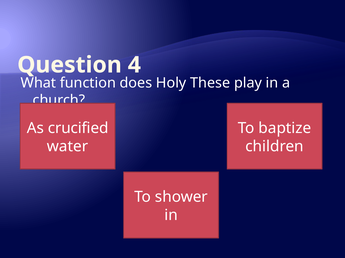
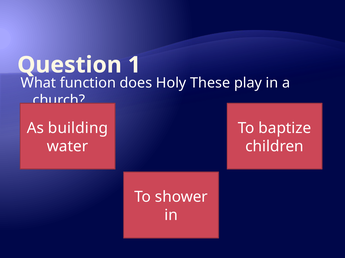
4: 4 -> 1
crucified: crucified -> building
